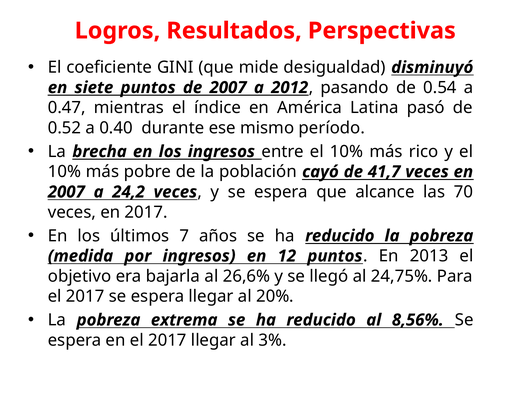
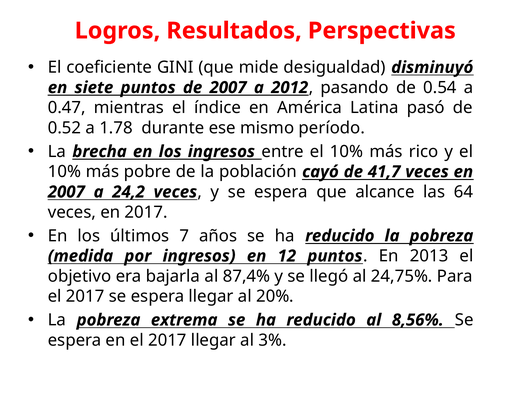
0.40: 0.40 -> 1.78
70: 70 -> 64
26,6%: 26,6% -> 87,4%
